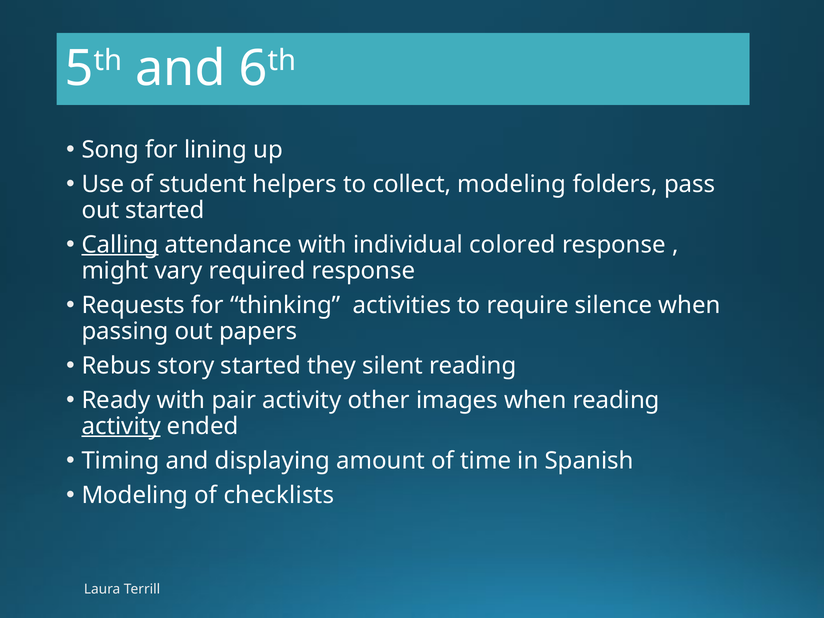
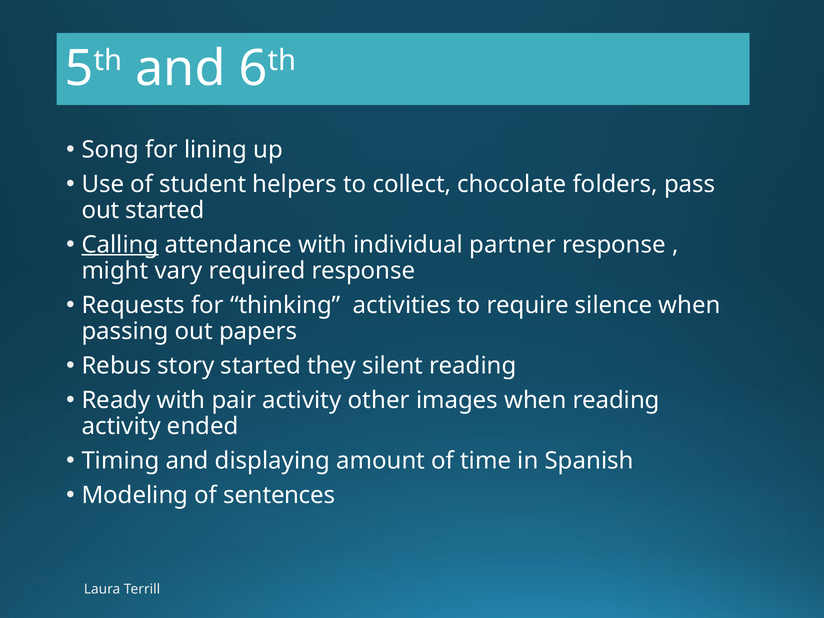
collect modeling: modeling -> chocolate
colored: colored -> partner
activity at (121, 426) underline: present -> none
checklists: checklists -> sentences
